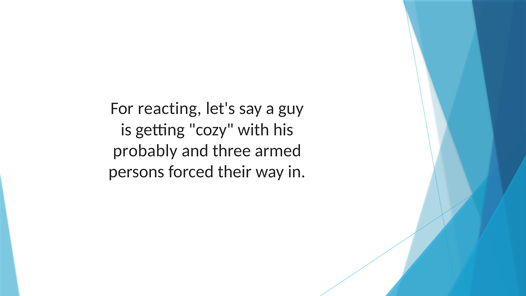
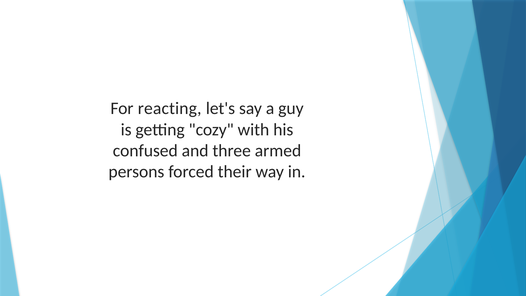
probably: probably -> confused
